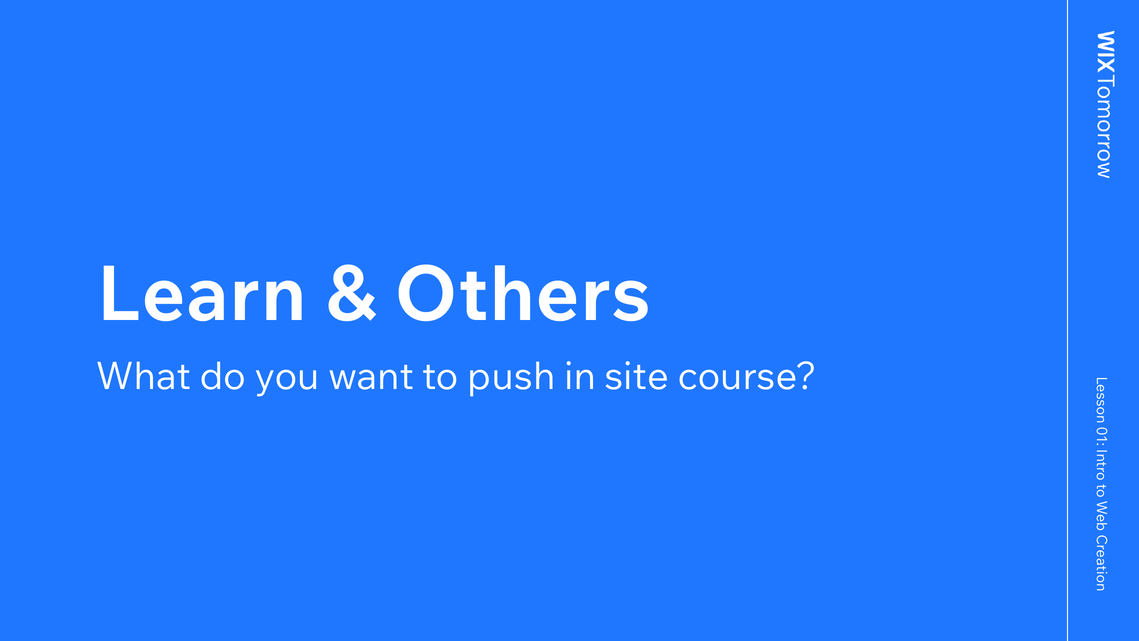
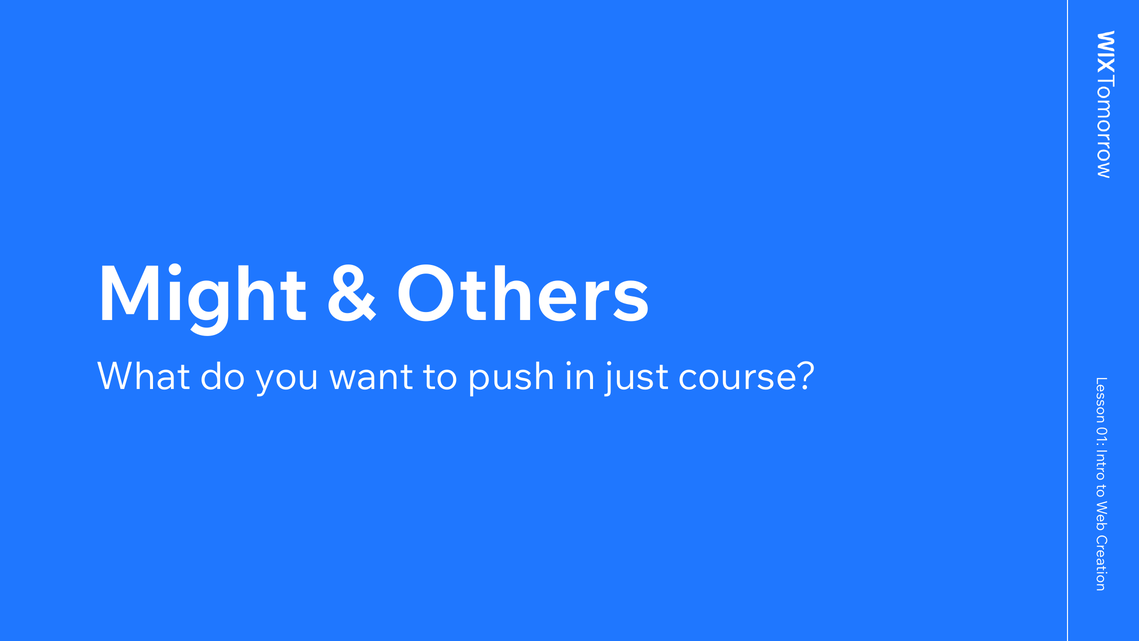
Learn: Learn -> Might
site: site -> just
